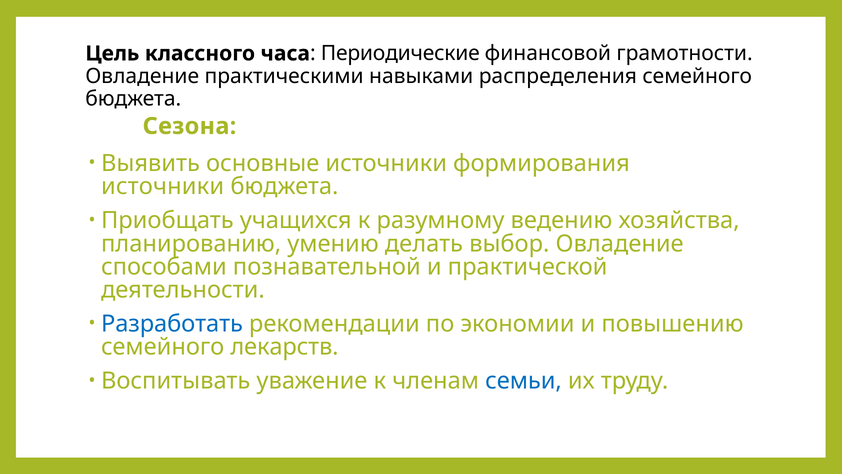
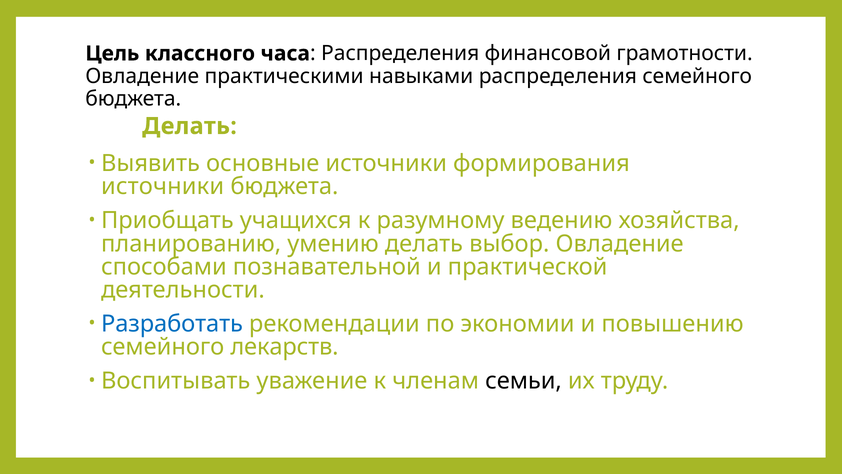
Периодические at (400, 53): Периодические -> Распределения
Сезона at (189, 126): Сезона -> Делать
семьи colour: blue -> black
